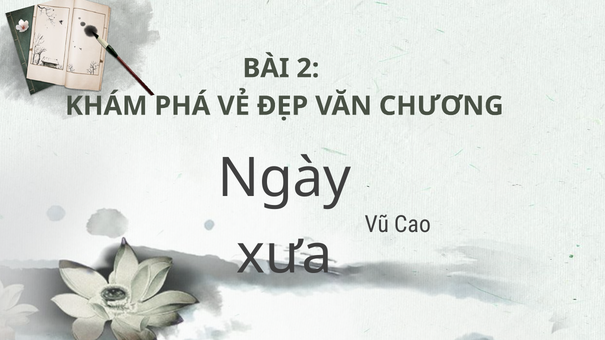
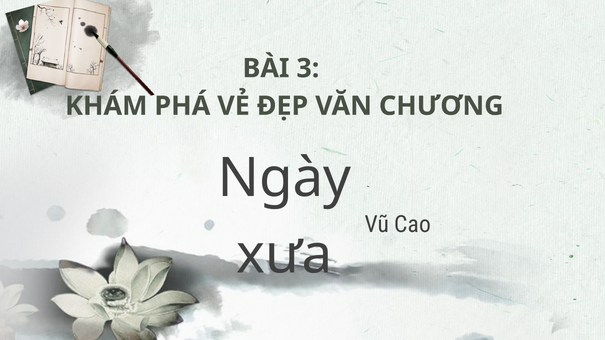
2: 2 -> 3
